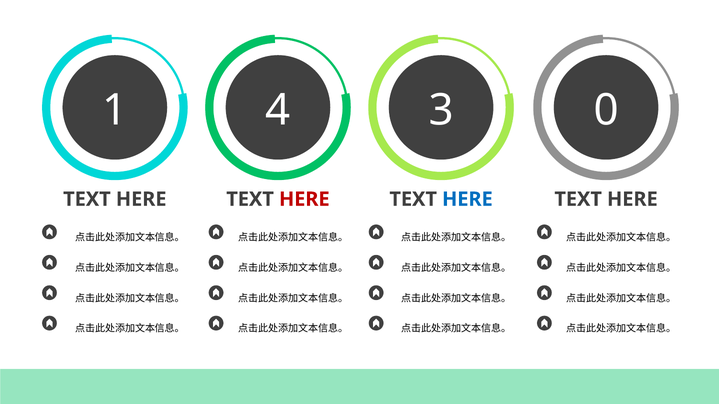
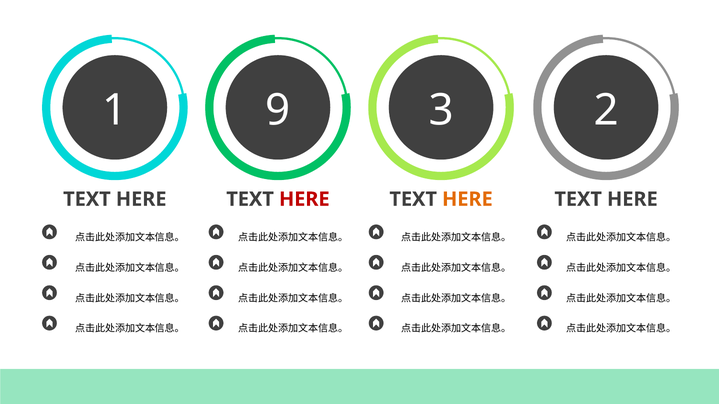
4: 4 -> 9
0: 0 -> 2
HERE at (467, 199) colour: blue -> orange
